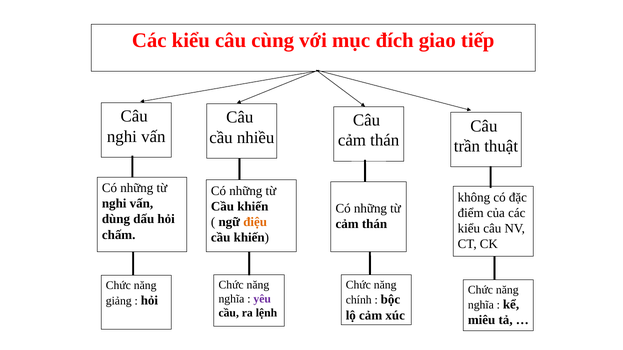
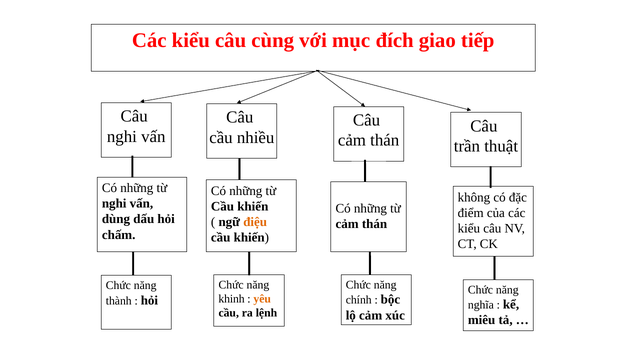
nghĩa at (231, 299): nghĩa -> khinh
yêu colour: purple -> orange
giảng: giảng -> thành
